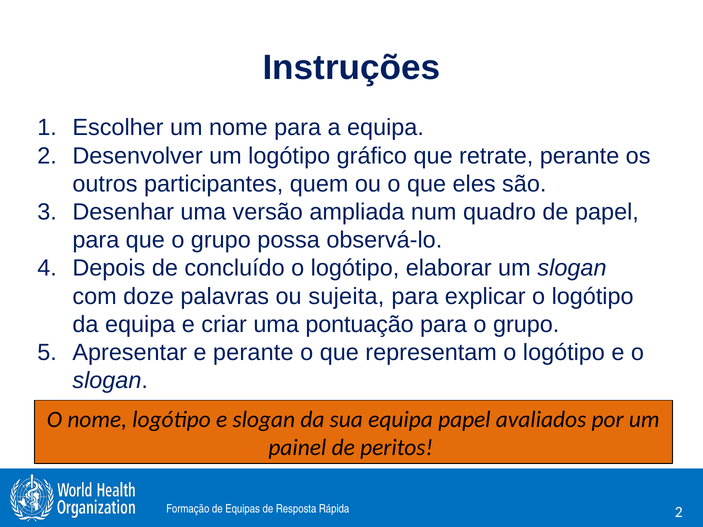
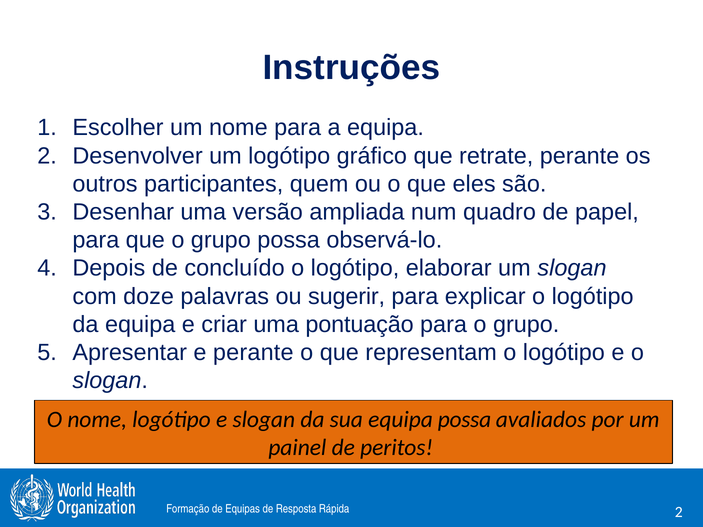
sujeita: sujeita -> sugerir
equipa papel: papel -> possa
